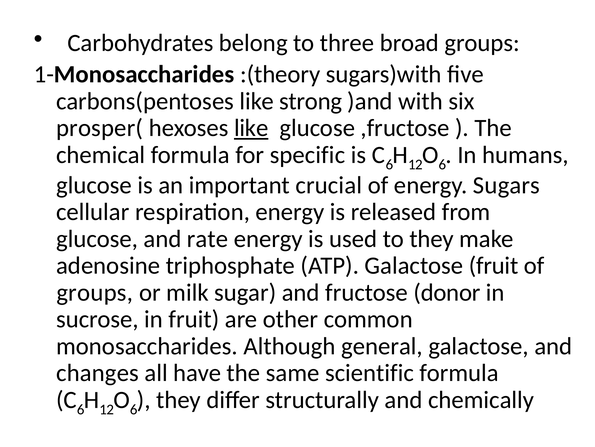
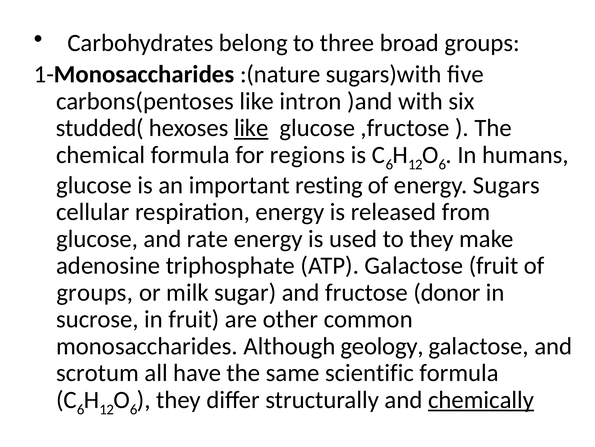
:(theory: :(theory -> :(nature
strong: strong -> intron
prosper(: prosper( -> studded(
specific: specific -> regions
crucial: crucial -> resting
general: general -> geology
changes: changes -> scrotum
chemically underline: none -> present
